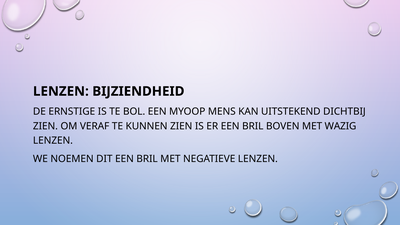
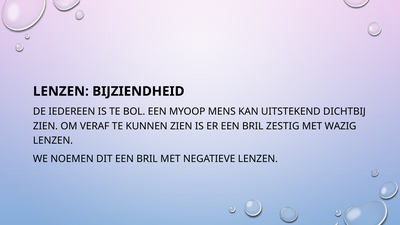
ERNSTIGE: ERNSTIGE -> IEDEREEN
BOVEN: BOVEN -> ZESTIG
